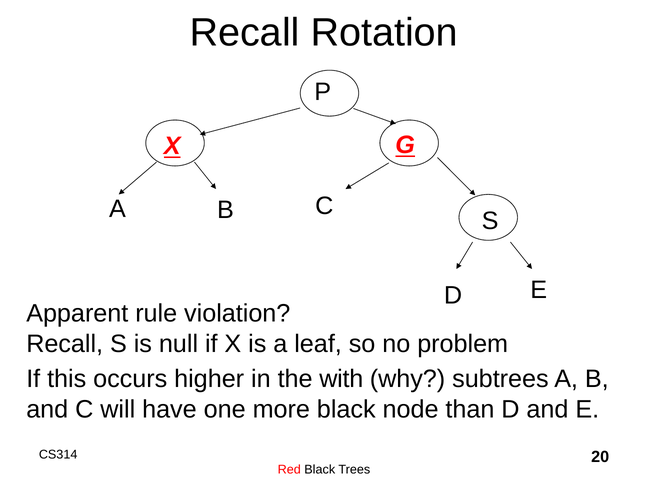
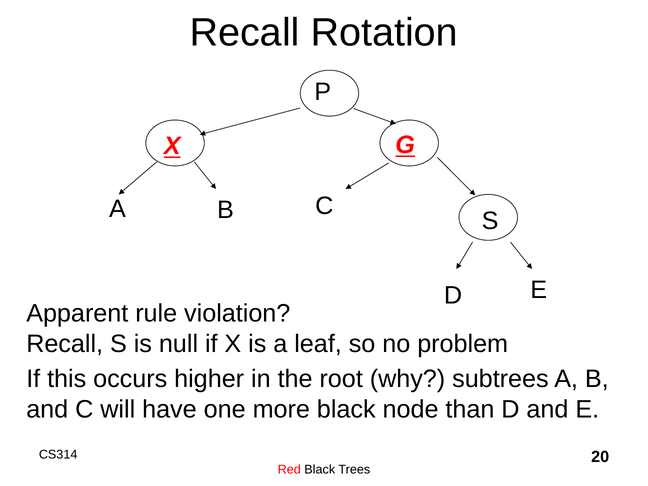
with: with -> root
